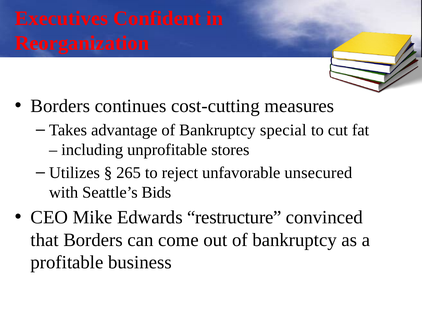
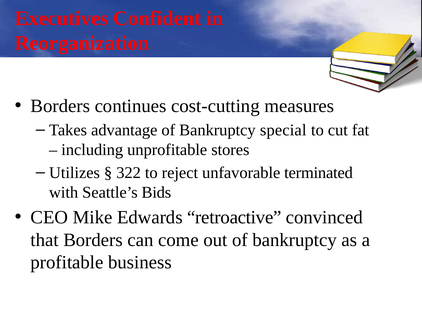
265: 265 -> 322
unsecured: unsecured -> terminated
restructure: restructure -> retroactive
